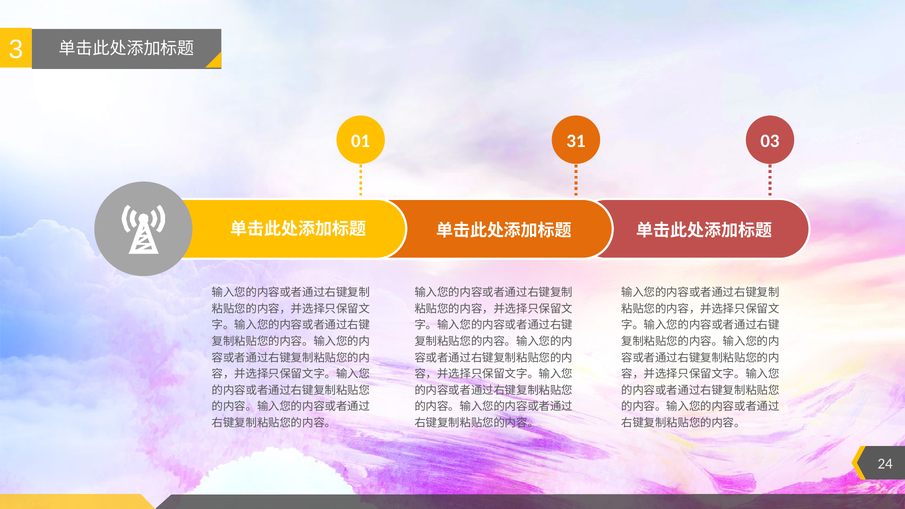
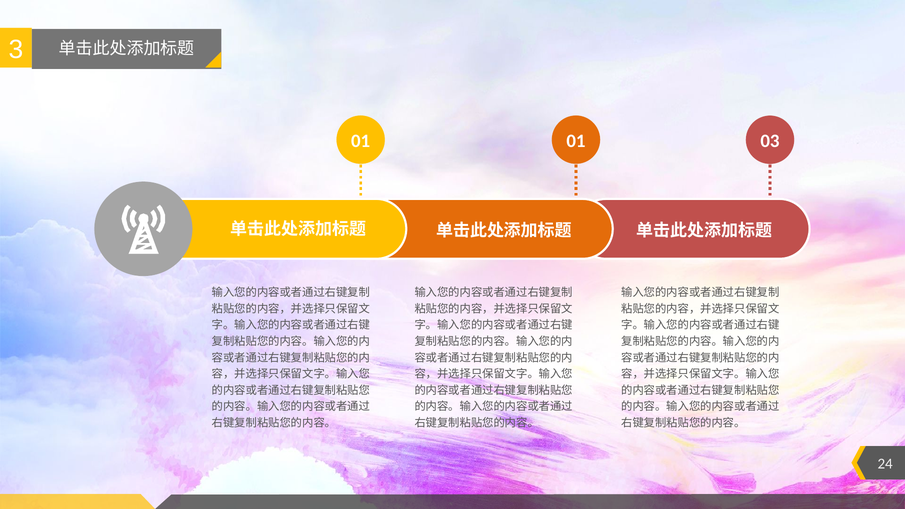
01 31: 31 -> 01
